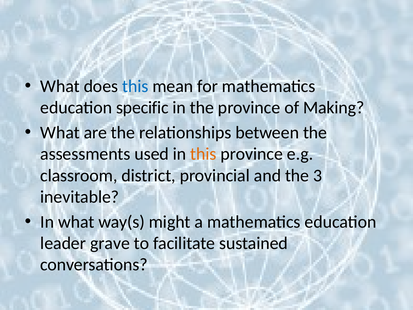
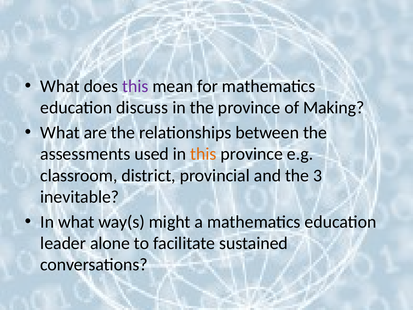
this at (135, 86) colour: blue -> purple
specific: specific -> discuss
grave: grave -> alone
